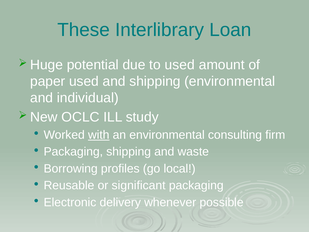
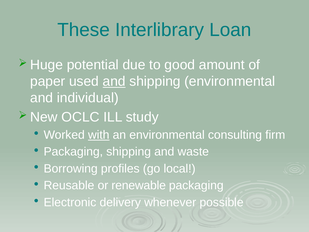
to used: used -> good
and at (114, 81) underline: none -> present
significant: significant -> renewable
